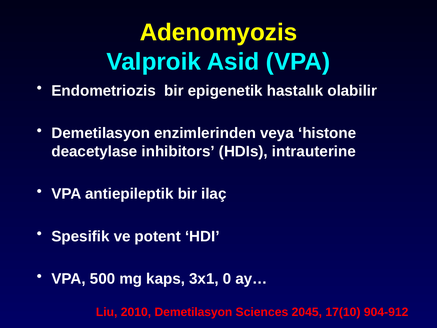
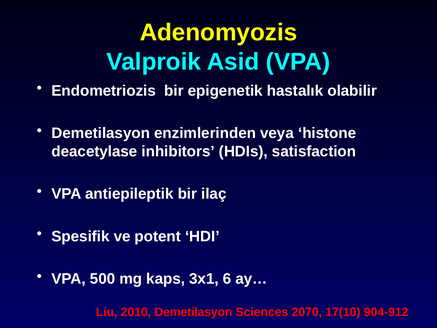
intrauterine: intrauterine -> satisfaction
0: 0 -> 6
2045: 2045 -> 2070
